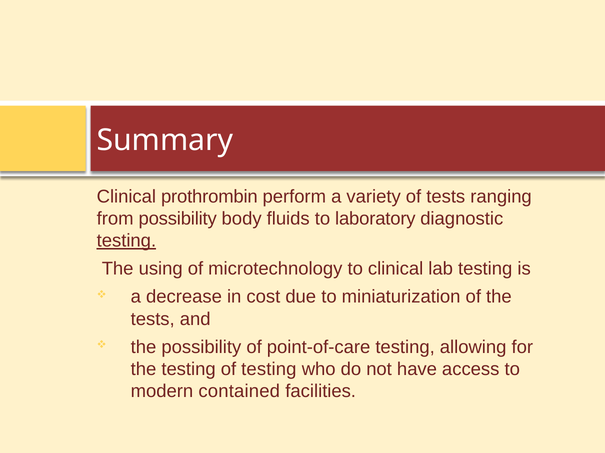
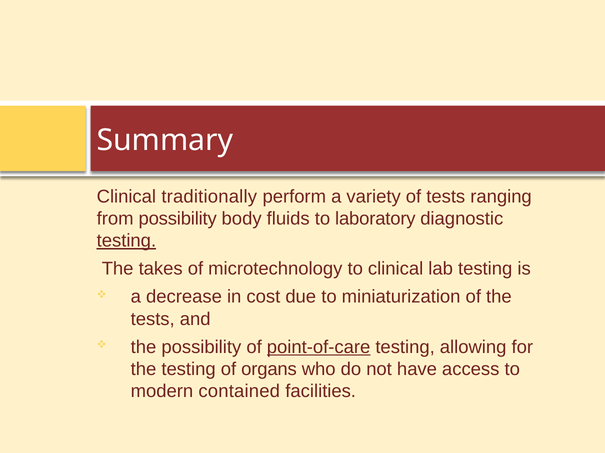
prothrombin: prothrombin -> traditionally
using: using -> takes
point-of-care underline: none -> present
of testing: testing -> organs
